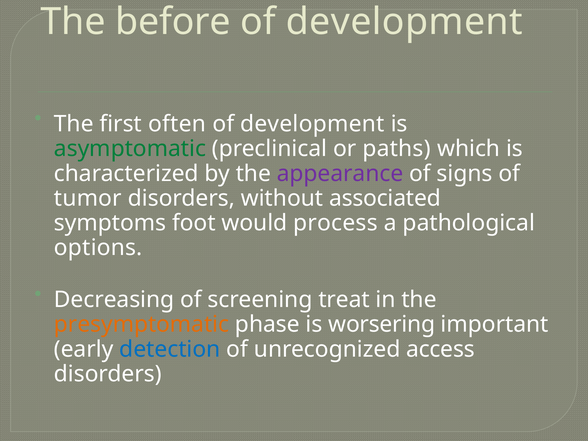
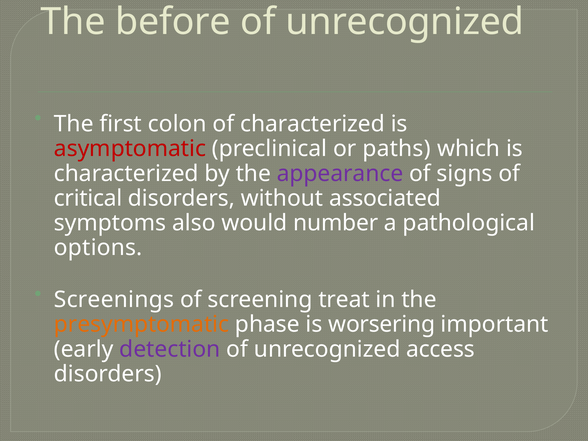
development at (404, 22): development -> unrecognized
often: often -> colon
development at (312, 124): development -> characterized
asymptomatic colour: green -> red
tumor: tumor -> critical
foot: foot -> also
process: process -> number
Decreasing: Decreasing -> Screenings
detection colour: blue -> purple
